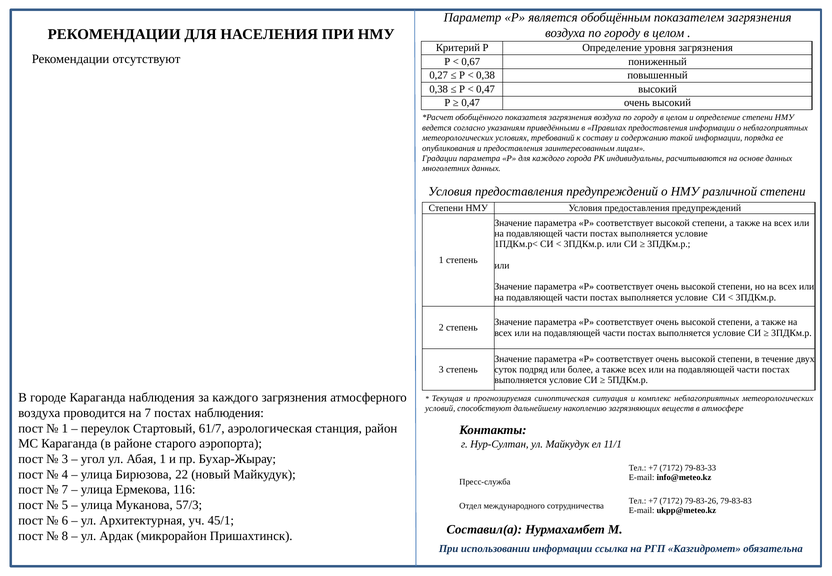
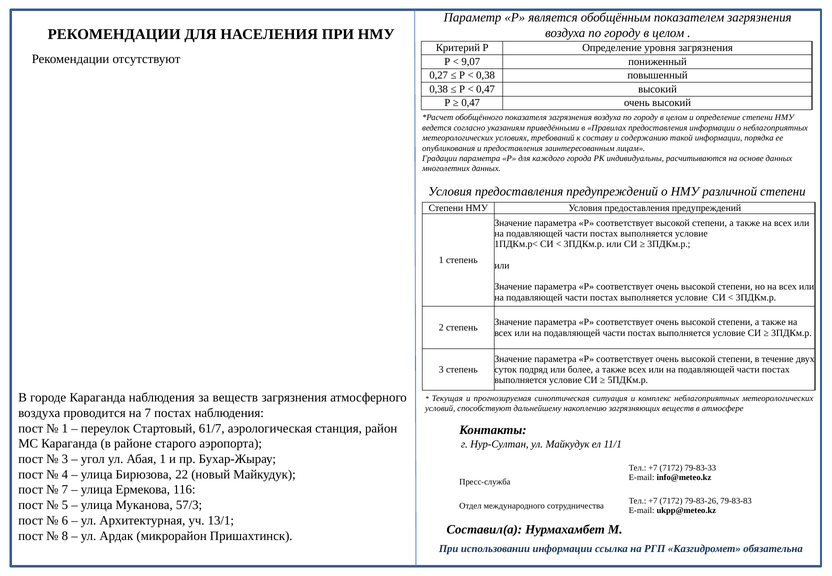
0,67: 0,67 -> 9,07
за каждого: каждого -> веществ
45/1: 45/1 -> 13/1
